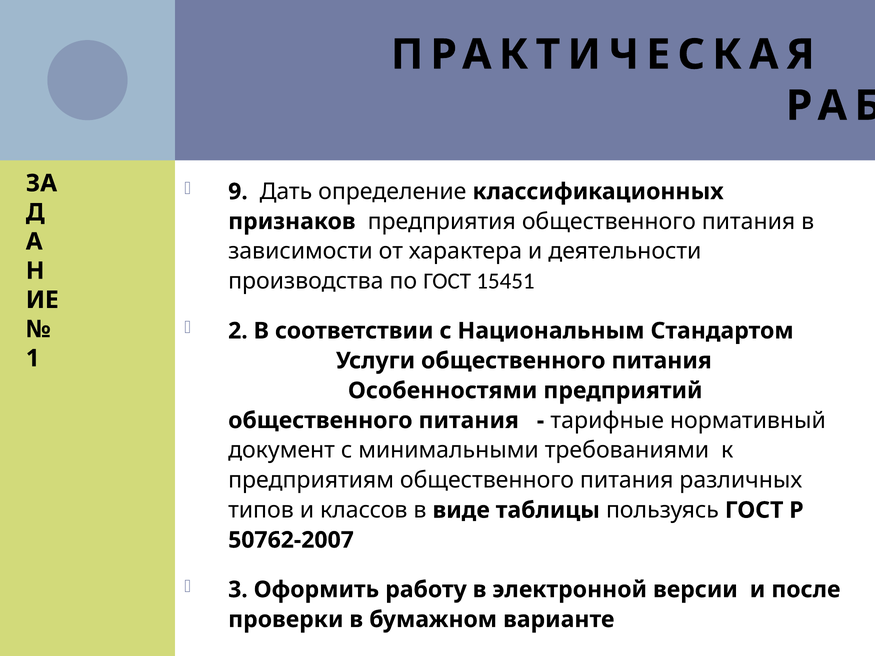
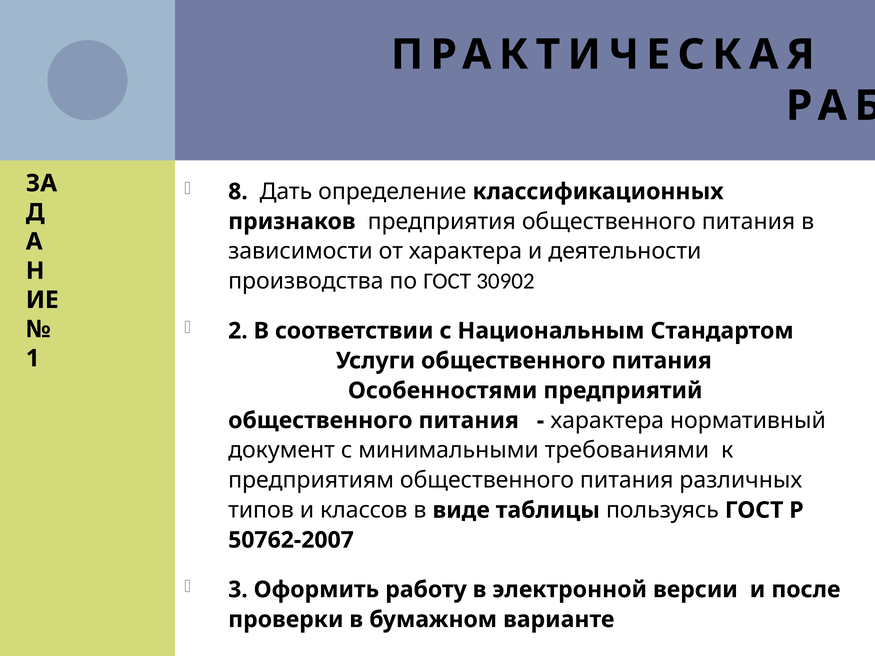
9: 9 -> 8
15451: 15451 -> 30902
тарифные at (607, 421): тарифные -> характера
